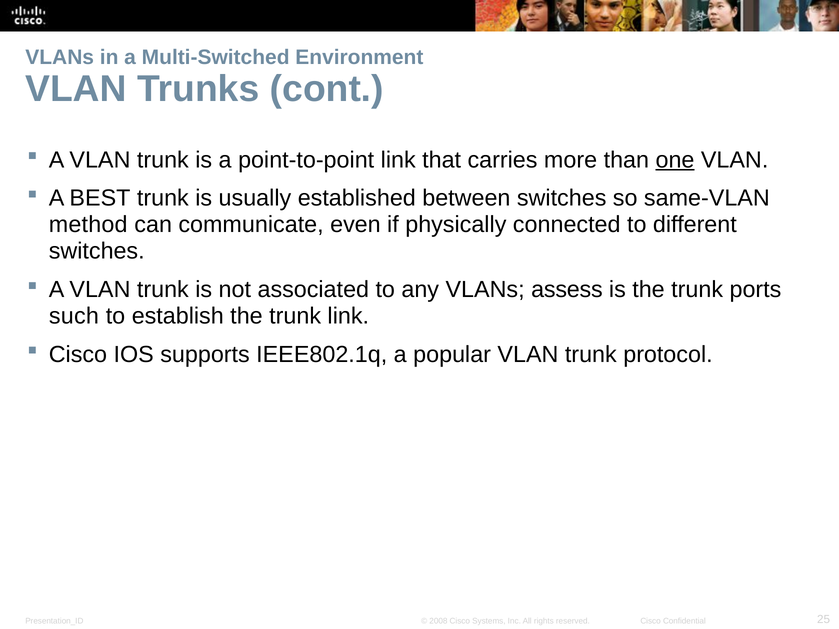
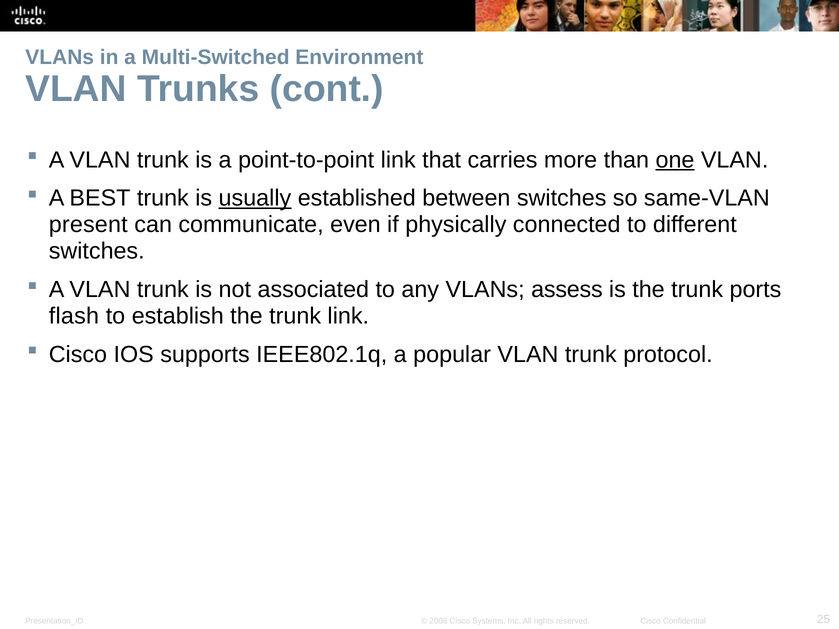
usually underline: none -> present
method: method -> present
such: such -> flash
